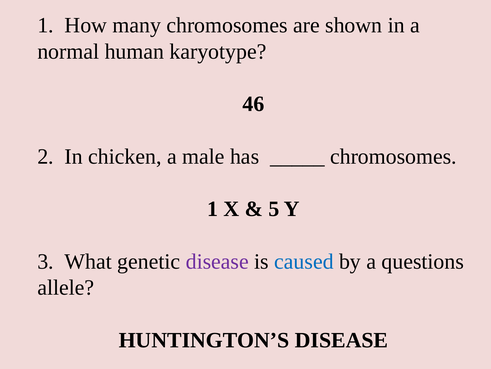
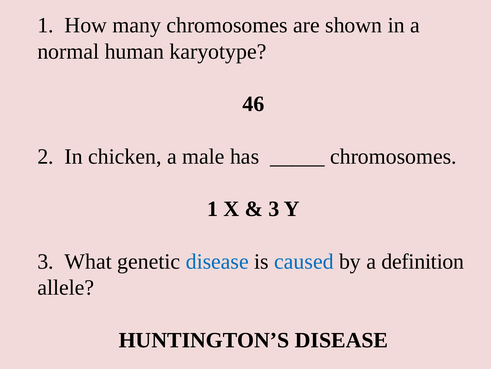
5 at (274, 209): 5 -> 3
disease at (217, 261) colour: purple -> blue
questions: questions -> definition
